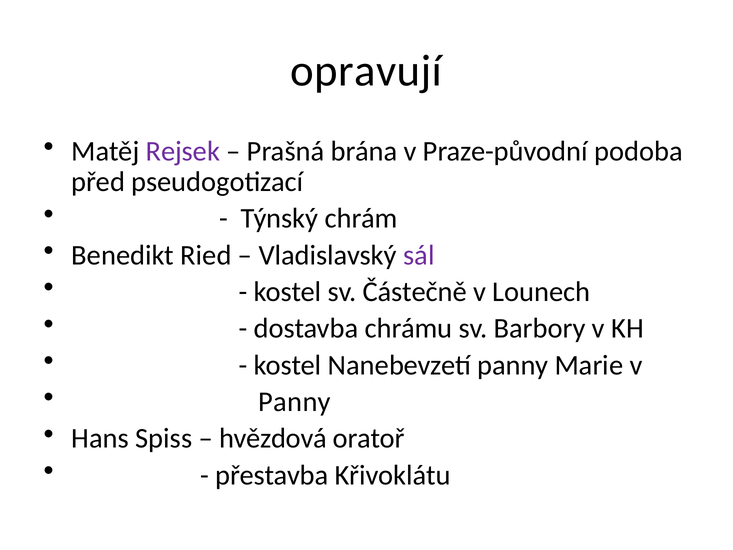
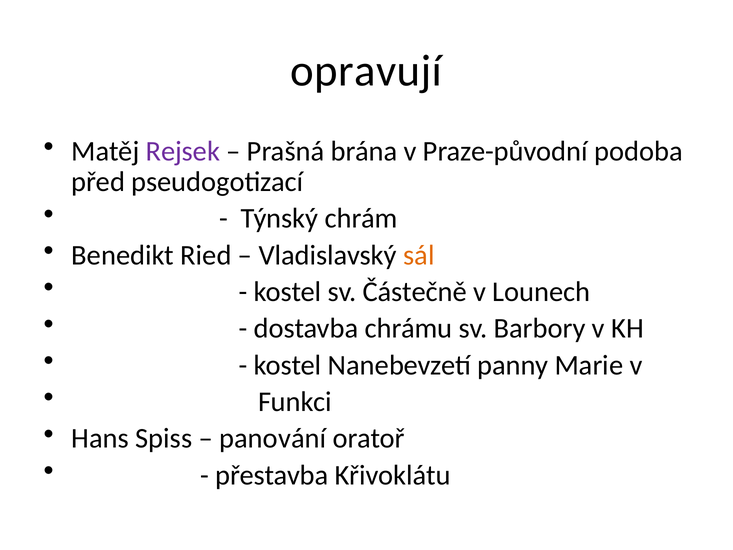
sál colour: purple -> orange
Panny at (295, 402): Panny -> Funkci
hvězdová: hvězdová -> panování
